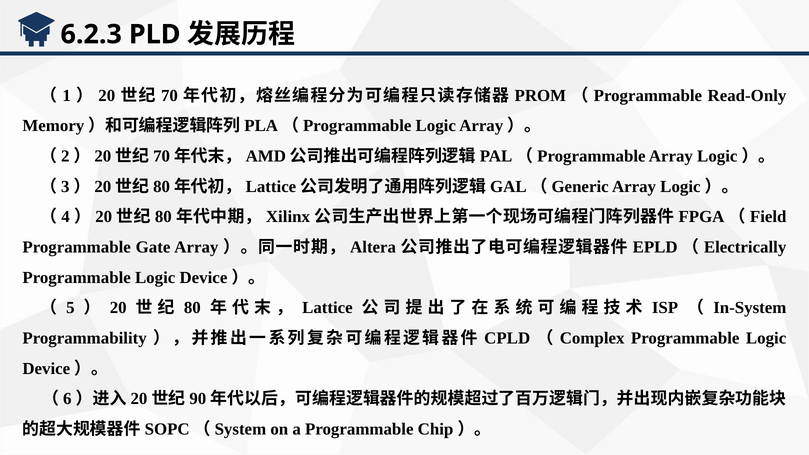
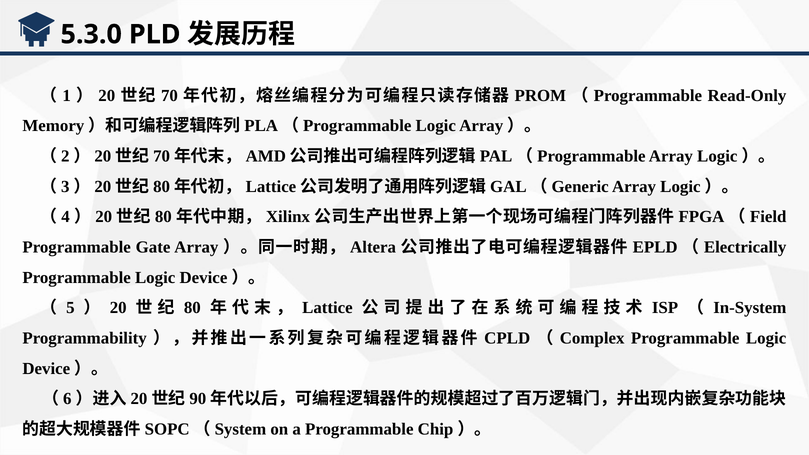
6.2.3: 6.2.3 -> 5.3.0
